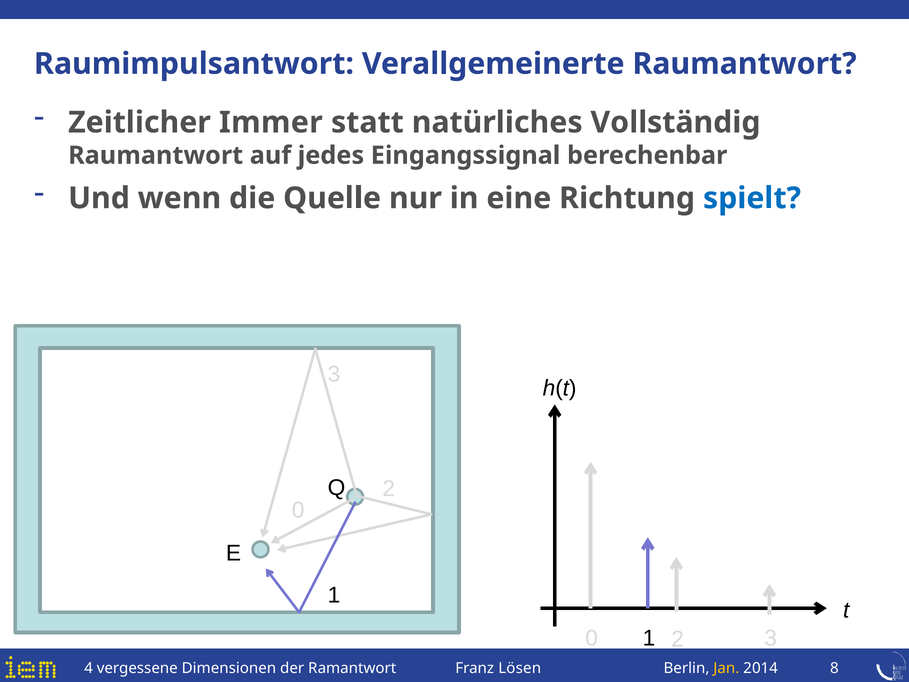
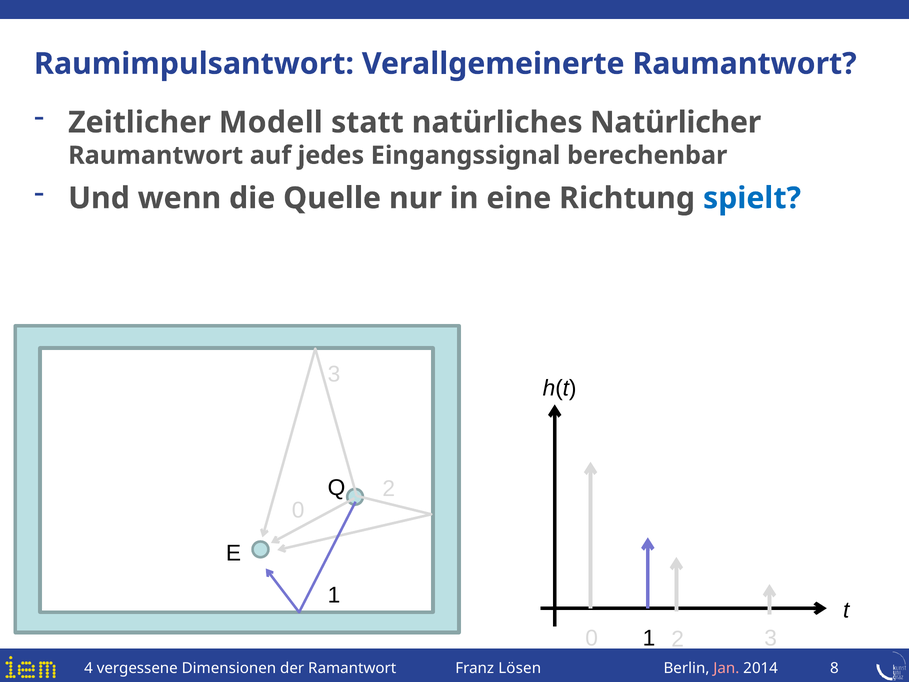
Immer: Immer -> Modell
Vollständig: Vollständig -> Natürlicher
Jan colour: yellow -> pink
